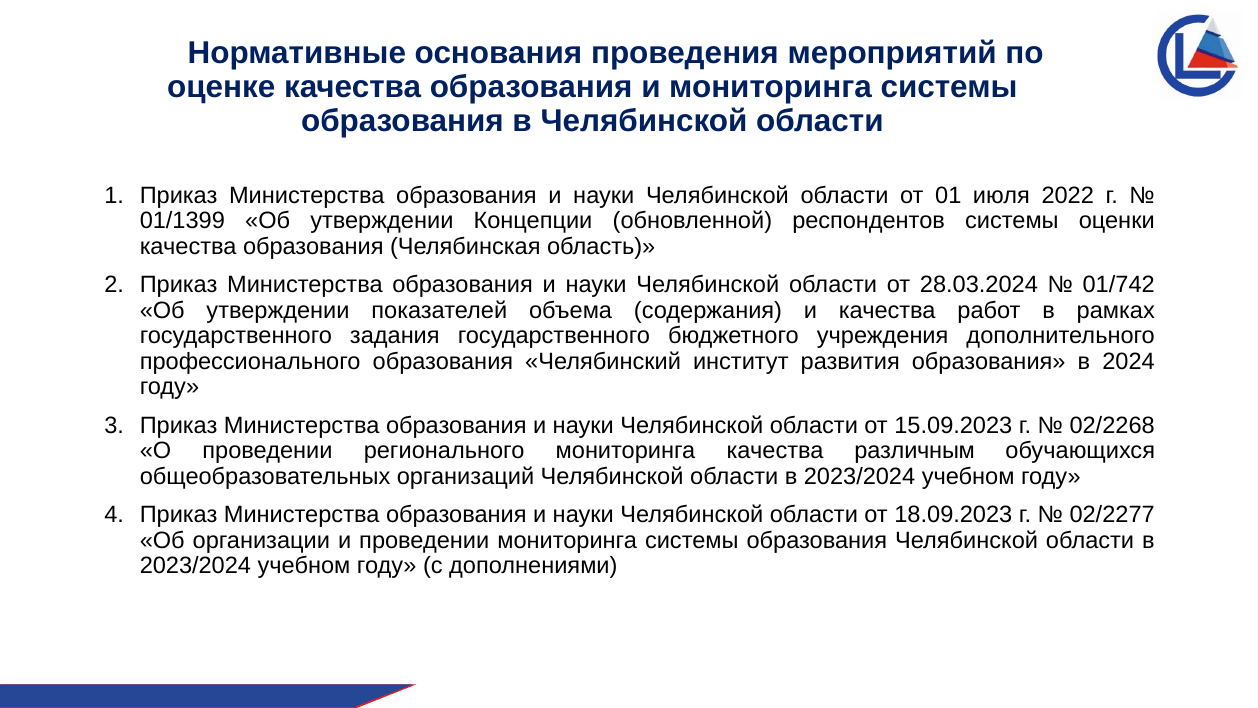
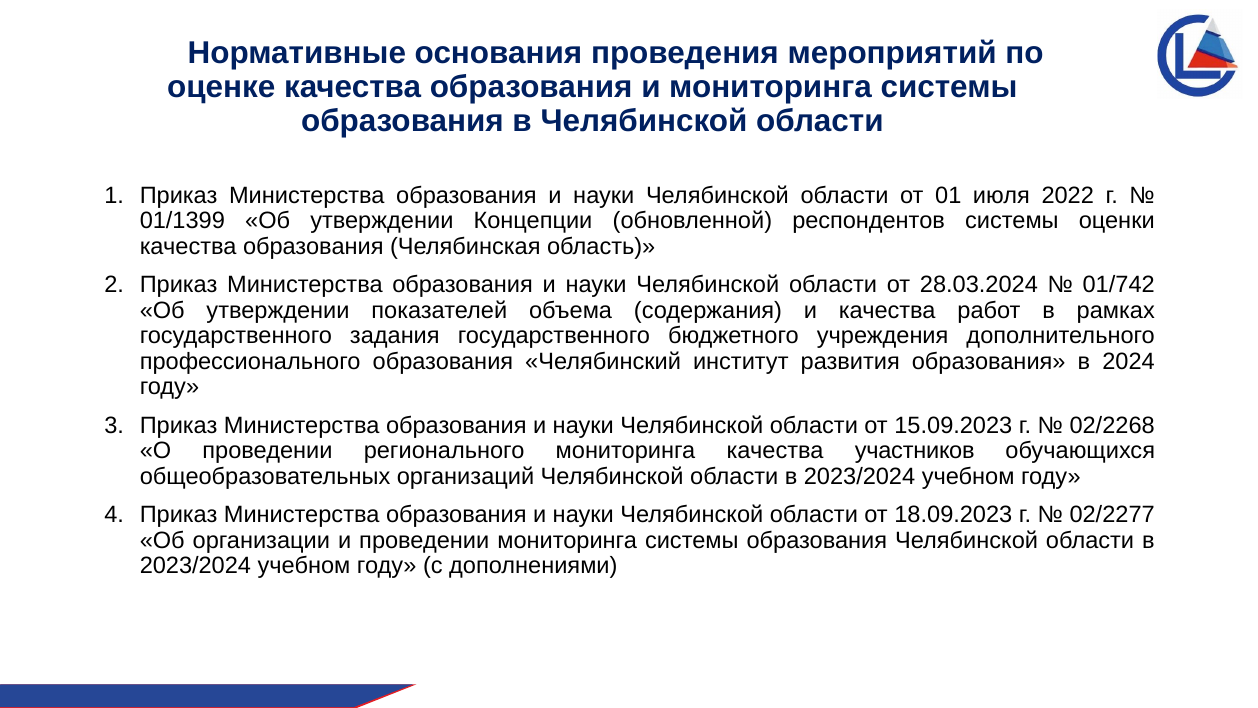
различным: различным -> участников
